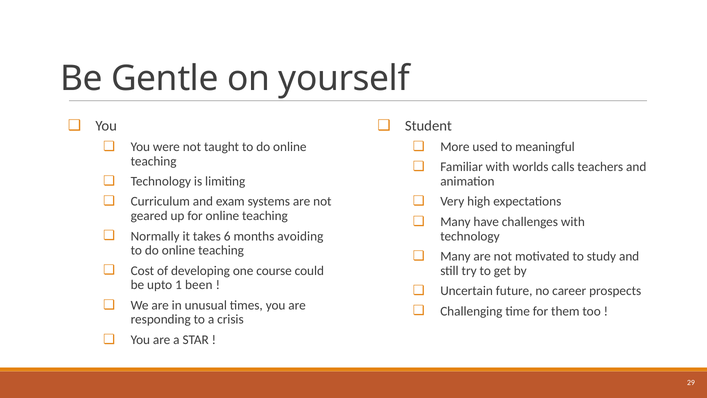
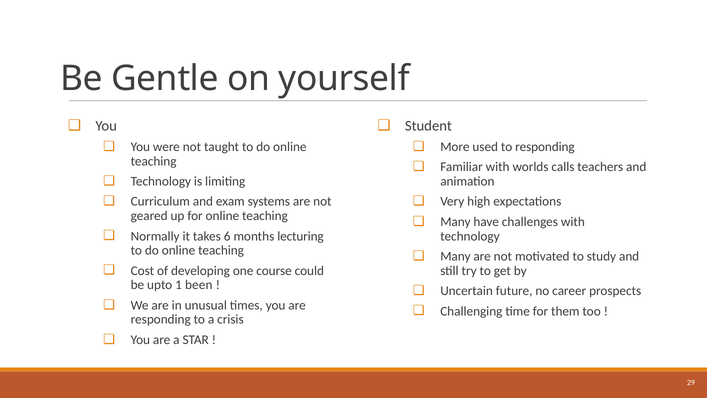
to meaningful: meaningful -> responding
avoiding: avoiding -> lecturing
